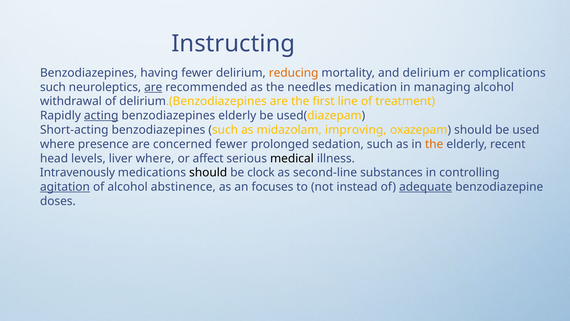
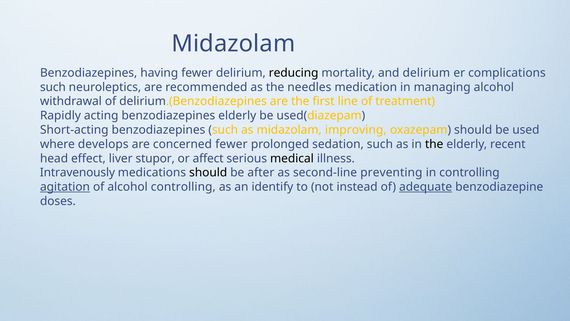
Instructing at (233, 44): Instructing -> Midazolam
reducing colour: orange -> black
are at (153, 87) underline: present -> none
acting underline: present -> none
presence: presence -> develops
the at (434, 144) colour: orange -> black
levels: levels -> effect
liver where: where -> stupor
clock: clock -> after
substances: substances -> preventing
alcohol abstinence: abstinence -> controlling
focuses: focuses -> identify
